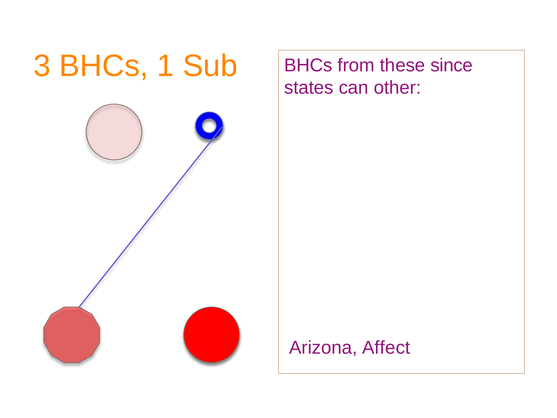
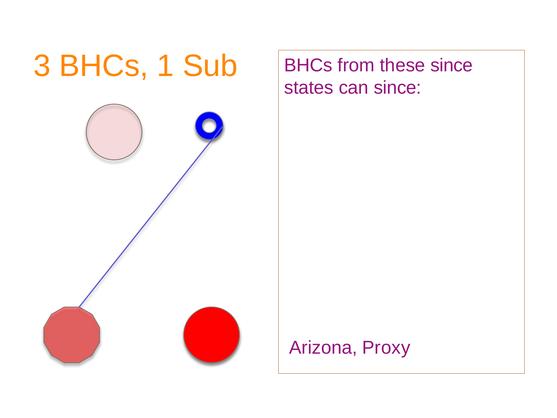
can other: other -> since
Affect: Affect -> Proxy
